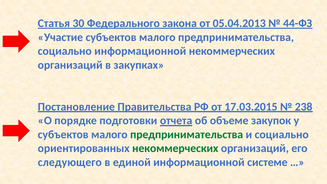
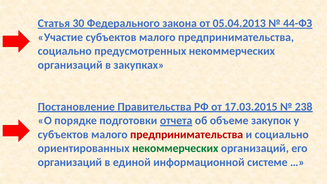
социально информационной: информационной -> предусмотренных
предпринимательства at (187, 134) colour: green -> red
следующего at (70, 162): следующего -> организаций
